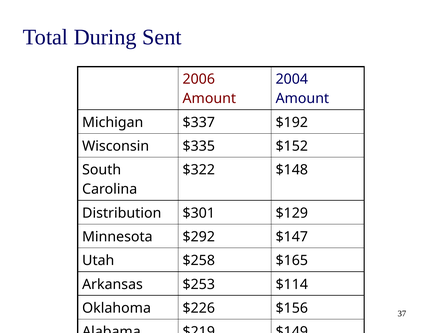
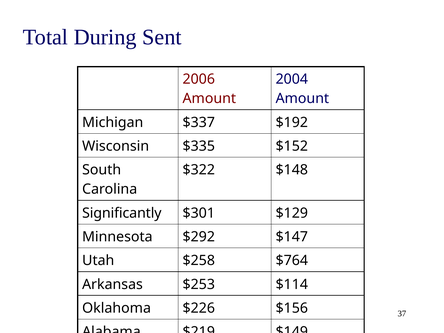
Distribution: Distribution -> Significantly
$165: $165 -> $764
